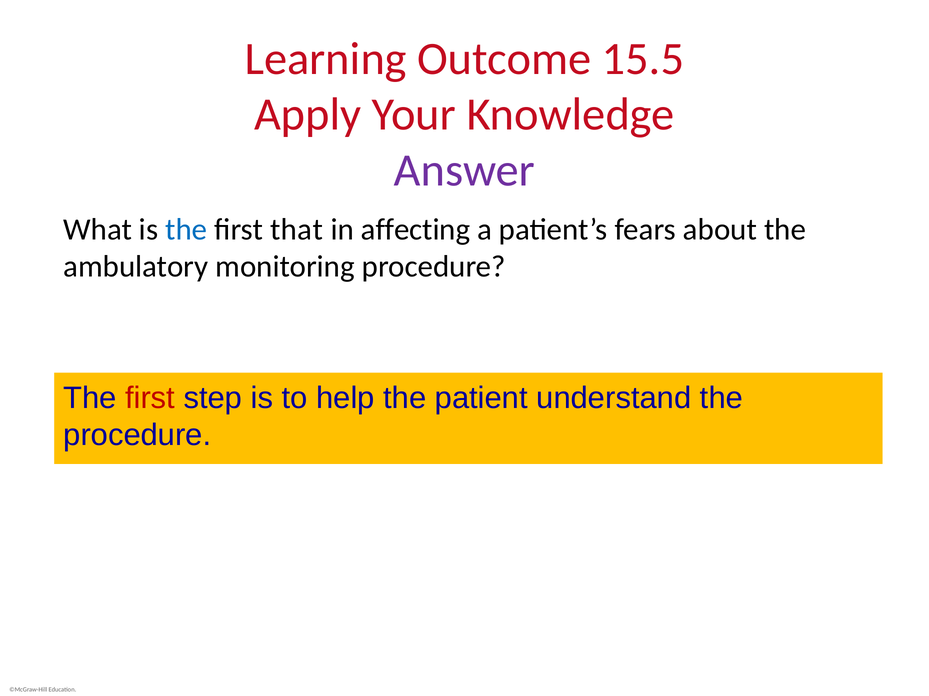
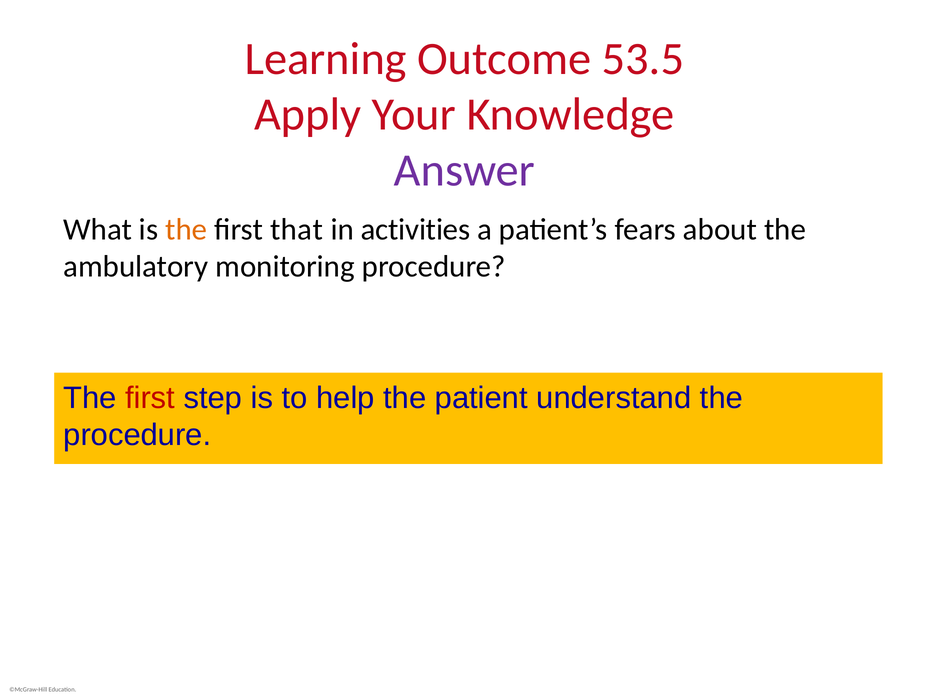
15.5: 15.5 -> 53.5
the at (186, 230) colour: blue -> orange
affecting: affecting -> activities
